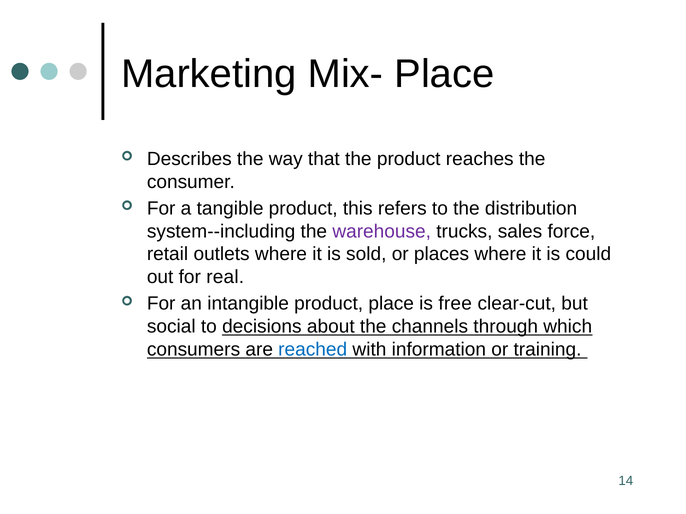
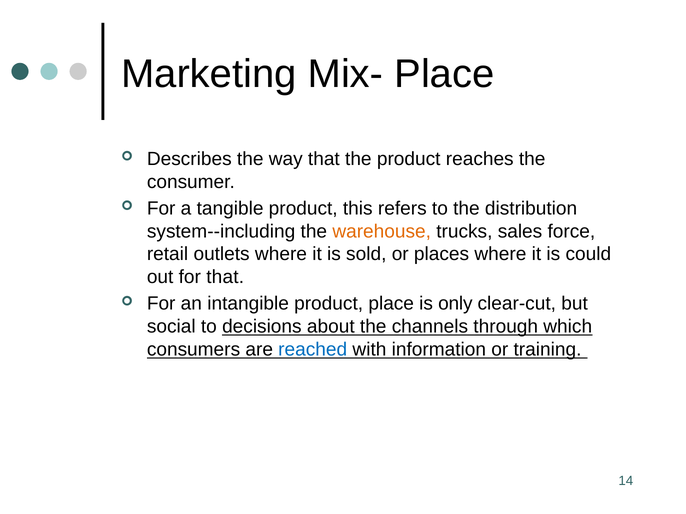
warehouse colour: purple -> orange
for real: real -> that
free: free -> only
